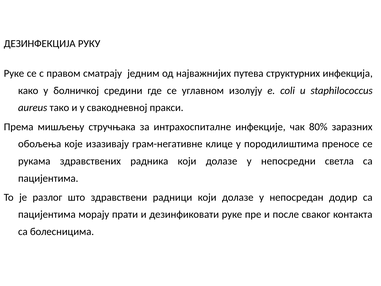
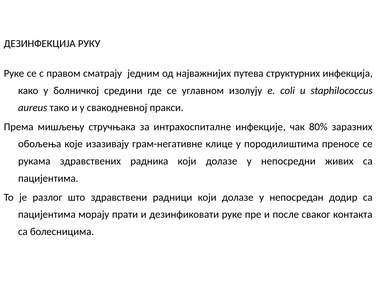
светла: светла -> живих
